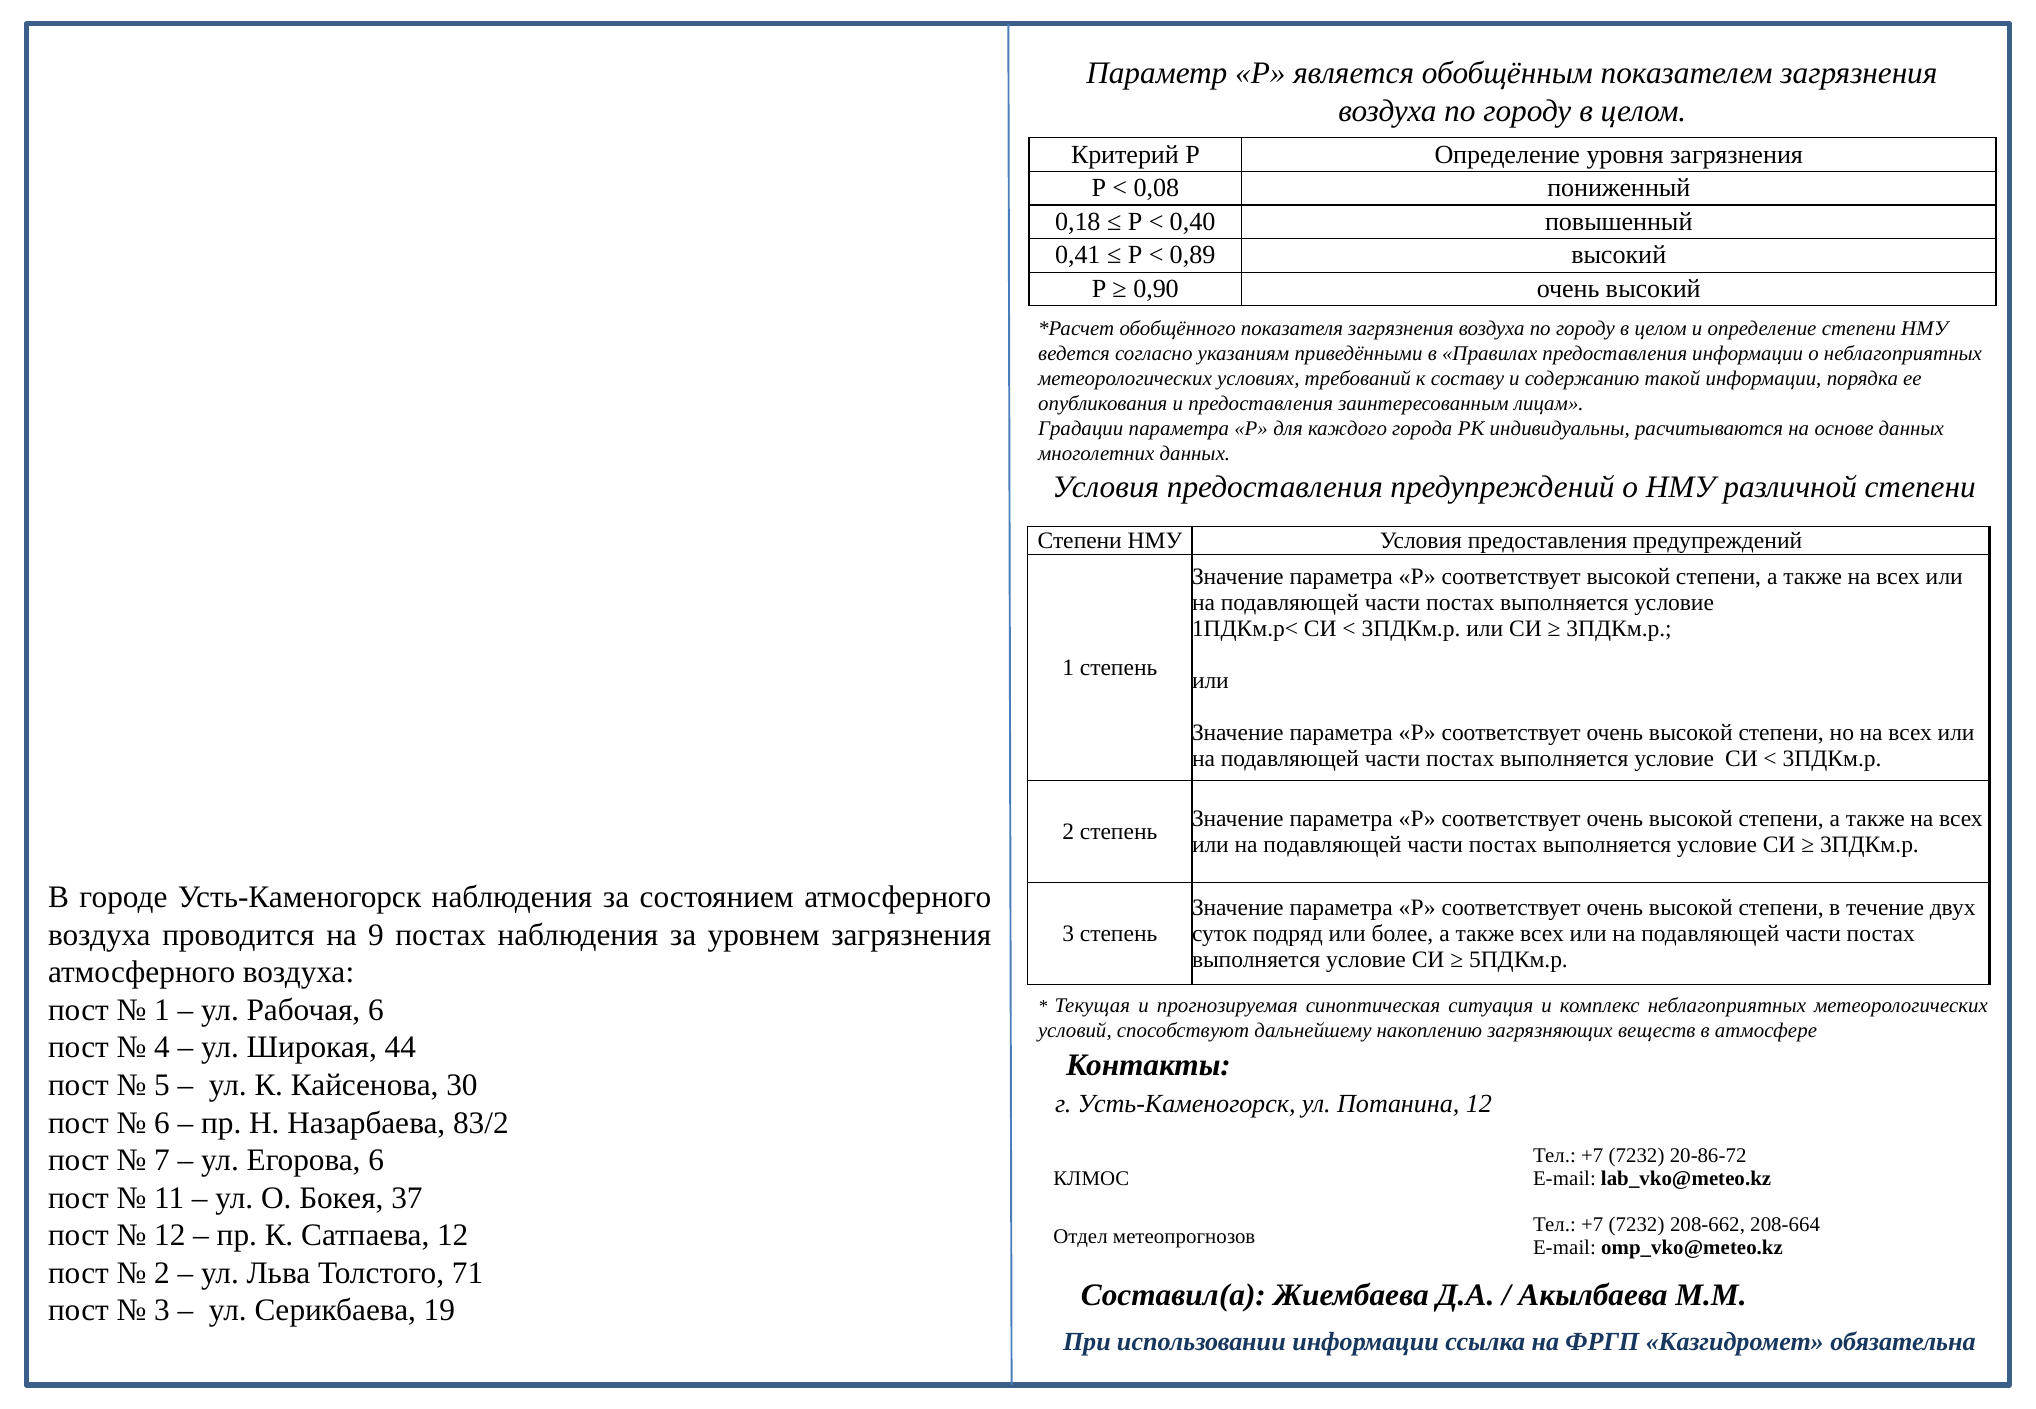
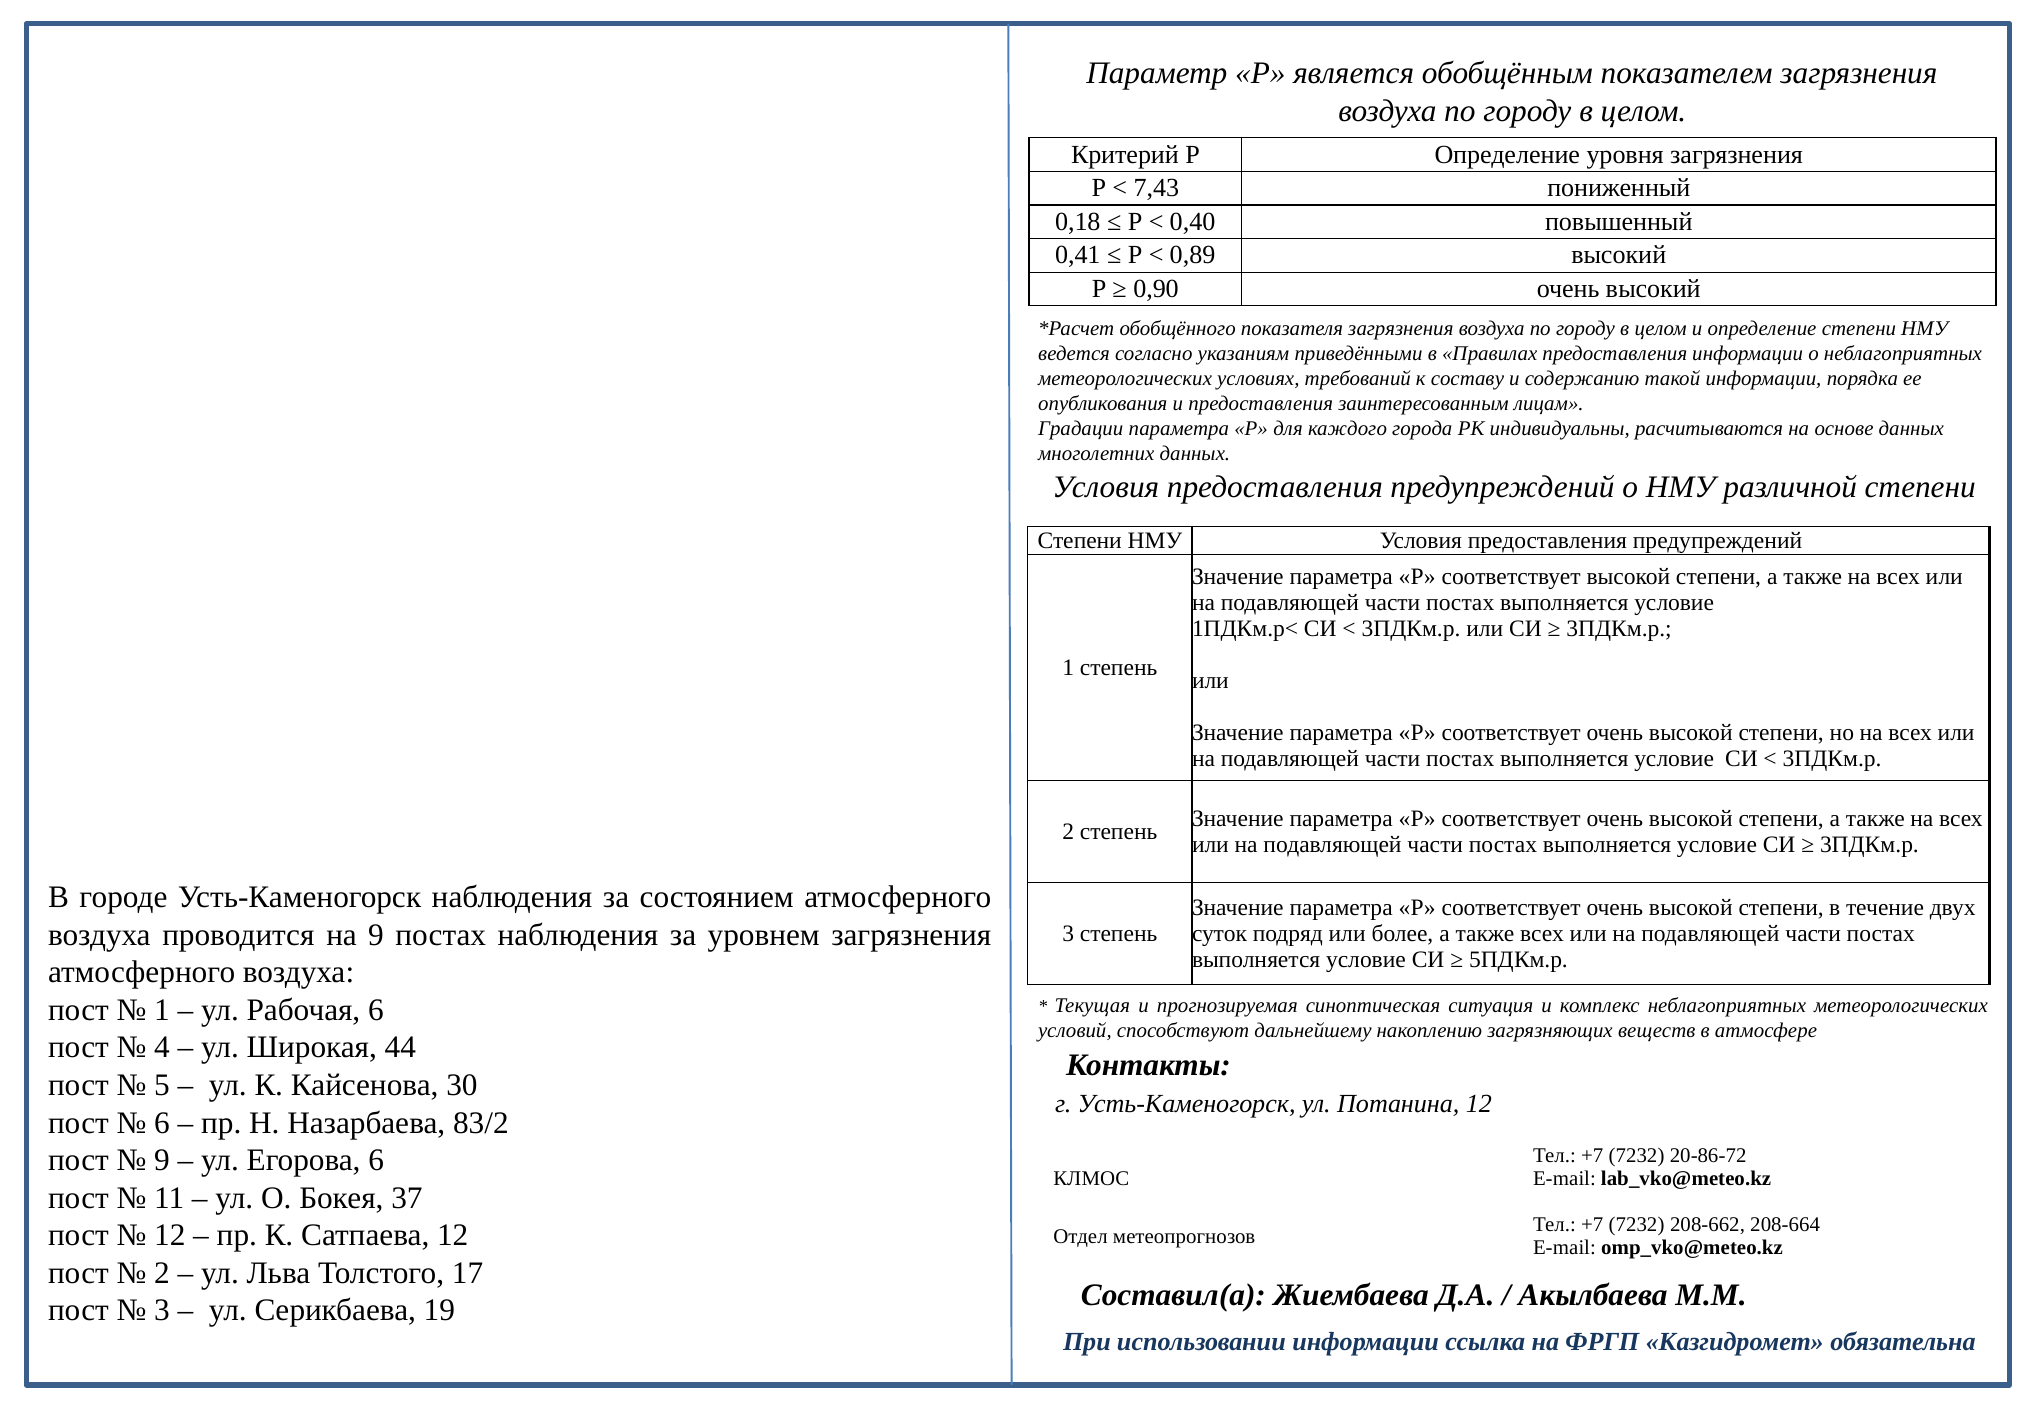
0,08: 0,08 -> 7,43
7 at (162, 1161): 7 -> 9
71: 71 -> 17
